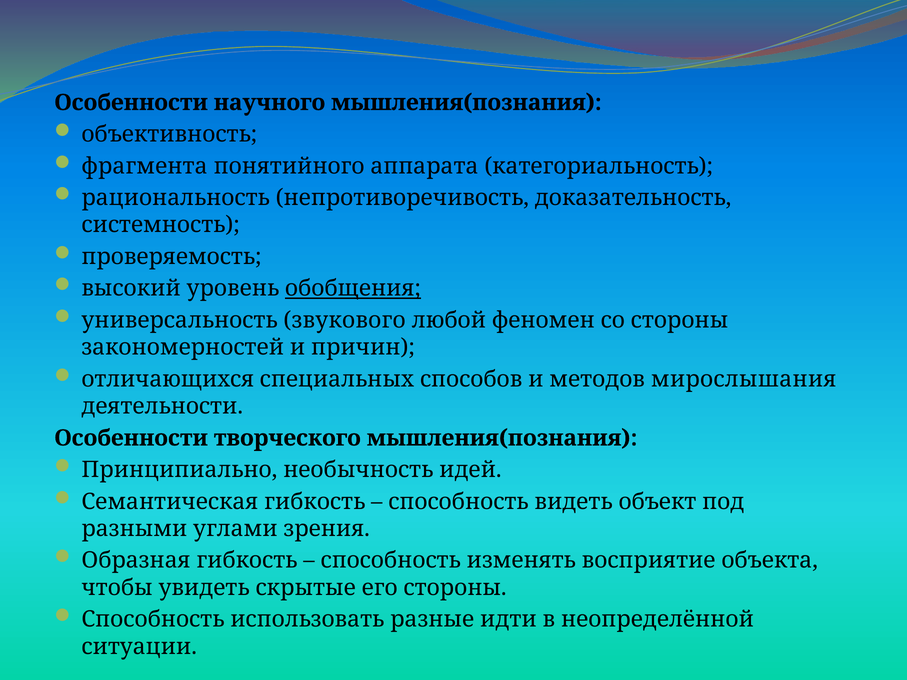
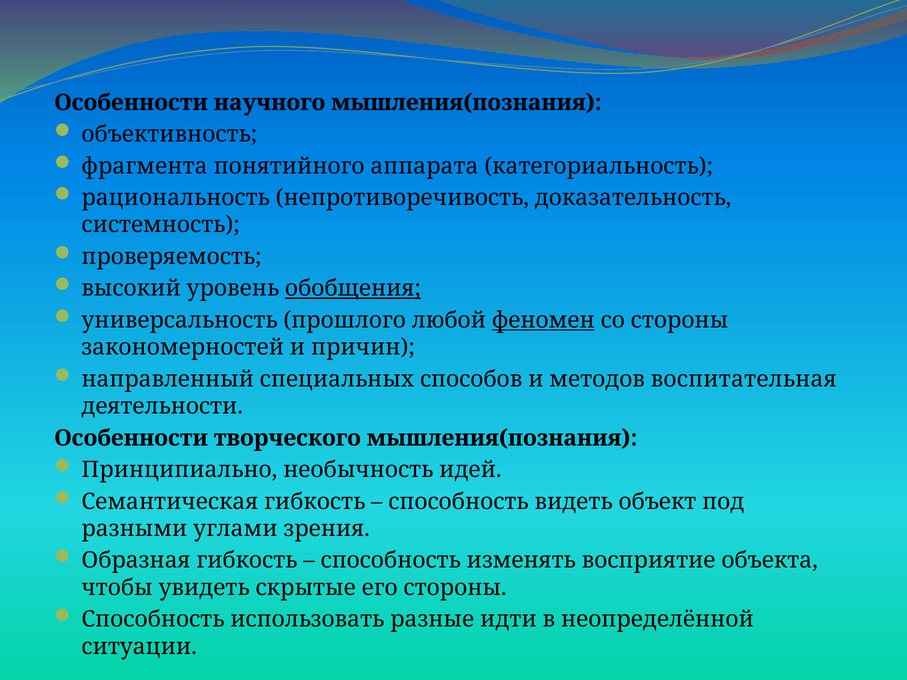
звукового: звукового -> прошлого
феномен underline: none -> present
отличающихся: отличающихся -> направленный
мирослышания: мирослышания -> воспитательная
